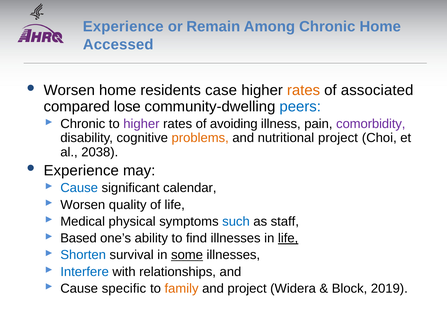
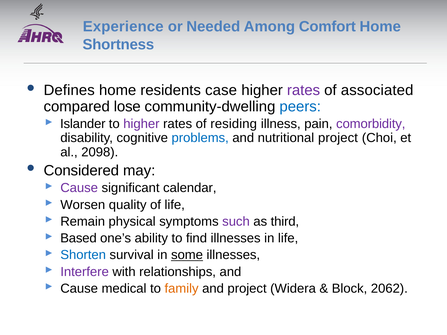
Remain: Remain -> Needed
Among Chronic: Chronic -> Comfort
Accessed: Accessed -> Shortness
Worsen at (69, 90): Worsen -> Defines
rates at (304, 90) colour: orange -> purple
Chronic at (83, 124): Chronic -> Islander
avoiding: avoiding -> residing
problems colour: orange -> blue
2038: 2038 -> 2098
Experience at (81, 171): Experience -> Considered
Cause at (79, 188) colour: blue -> purple
Medical: Medical -> Remain
such colour: blue -> purple
staff: staff -> third
life at (288, 238) underline: present -> none
Interfere colour: blue -> purple
specific: specific -> medical
2019: 2019 -> 2062
